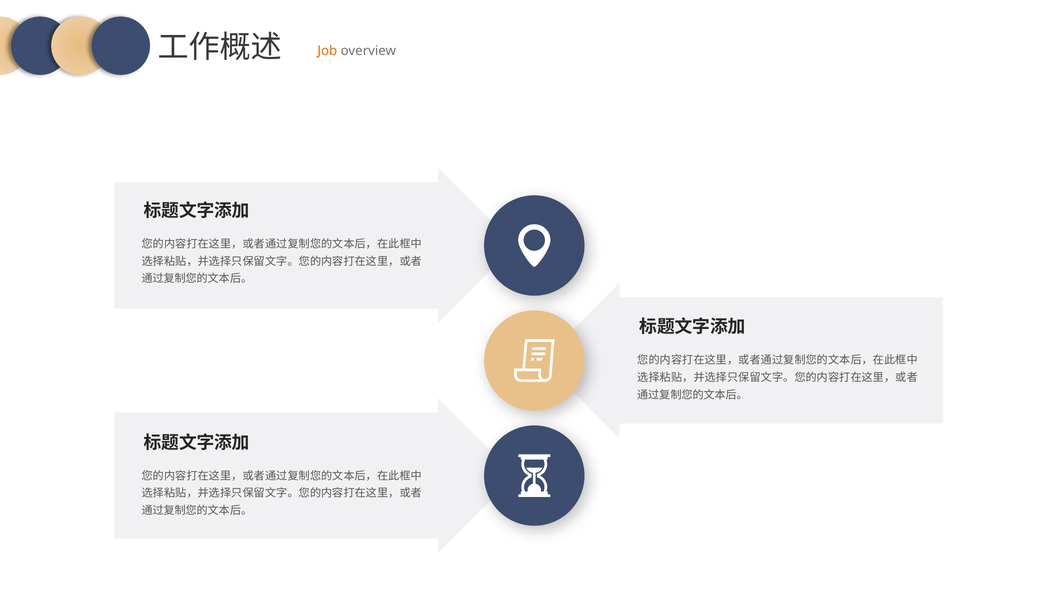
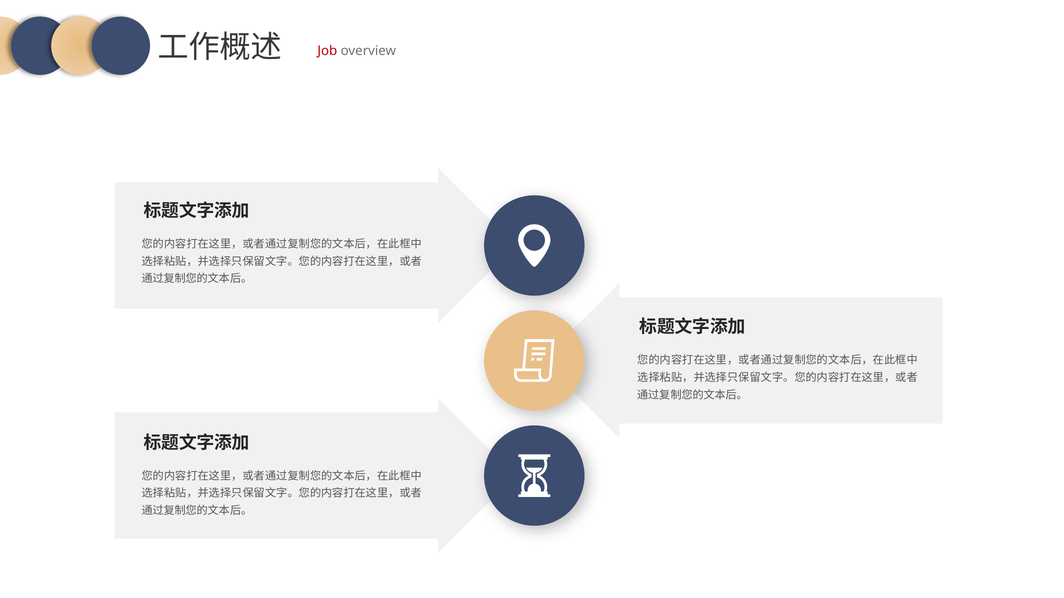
Job colour: orange -> red
